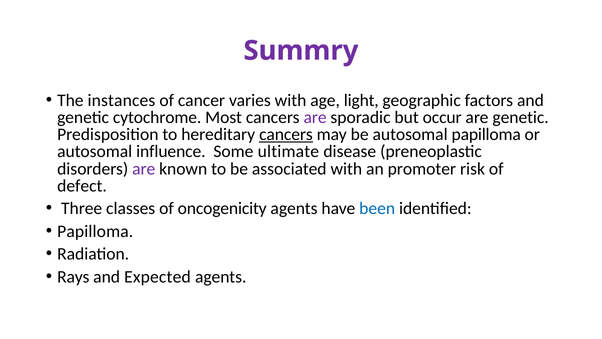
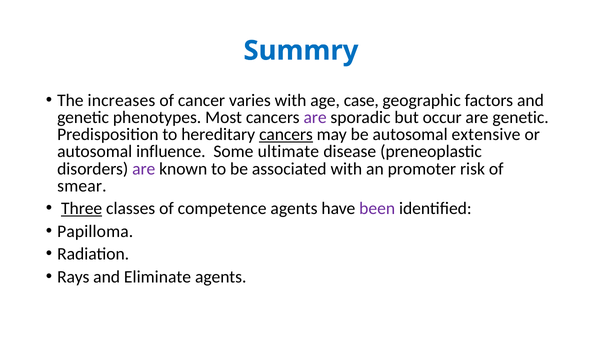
Summry colour: purple -> blue
instances: instances -> increases
light: light -> case
cytochrome: cytochrome -> phenotypes
autosomal papilloma: papilloma -> extensive
defect: defect -> smear
Three underline: none -> present
oncogenicity: oncogenicity -> competence
been colour: blue -> purple
Expected: Expected -> Eliminate
